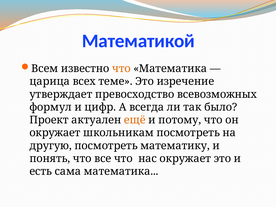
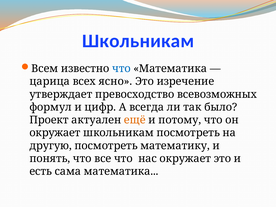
Математикой at (138, 41): Математикой -> Школьникам
что at (121, 69) colour: orange -> blue
теме: теме -> ясно
